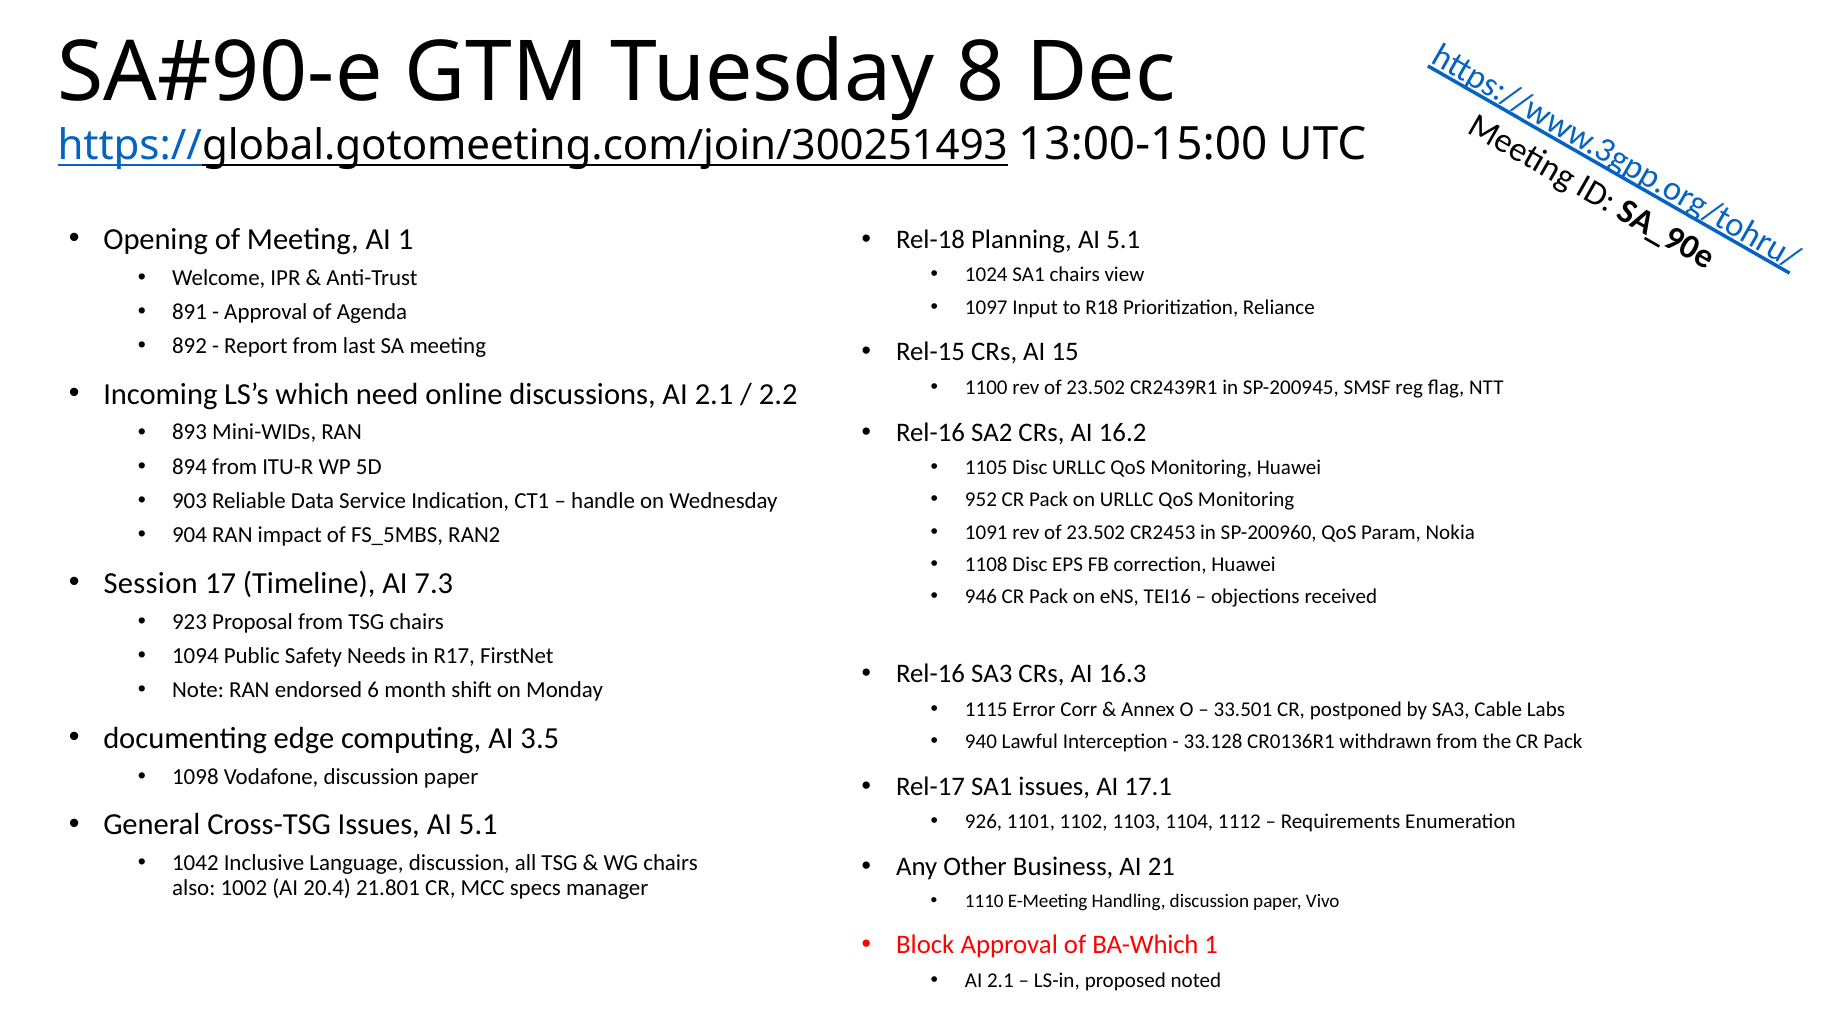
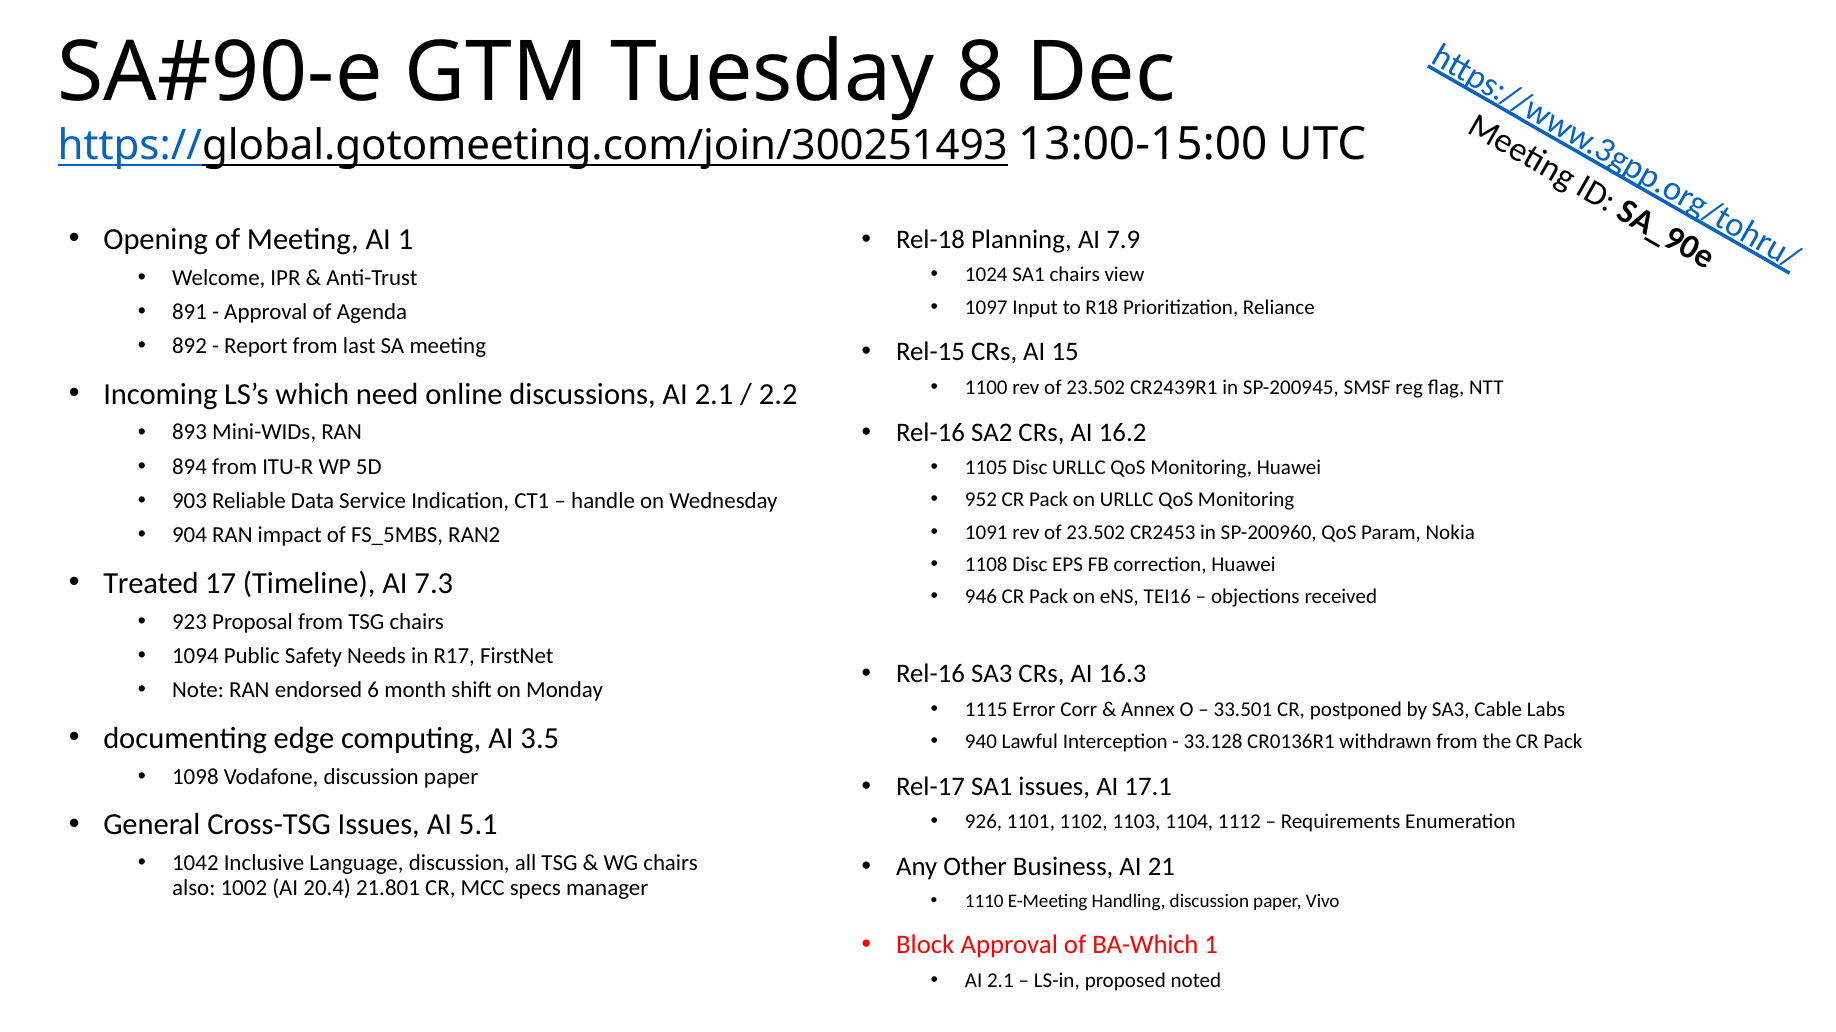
Planning AI 5.1: 5.1 -> 7.9
Session: Session -> Treated
